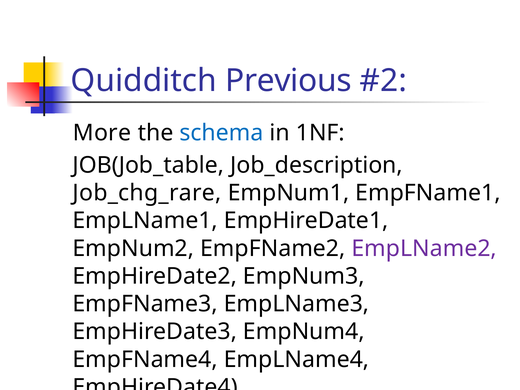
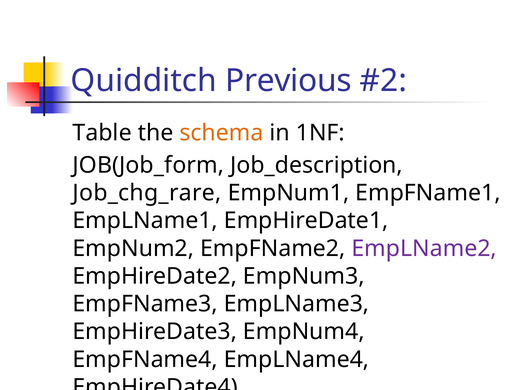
More: More -> Table
schema colour: blue -> orange
JOB(Job_table: JOB(Job_table -> JOB(Job_form
